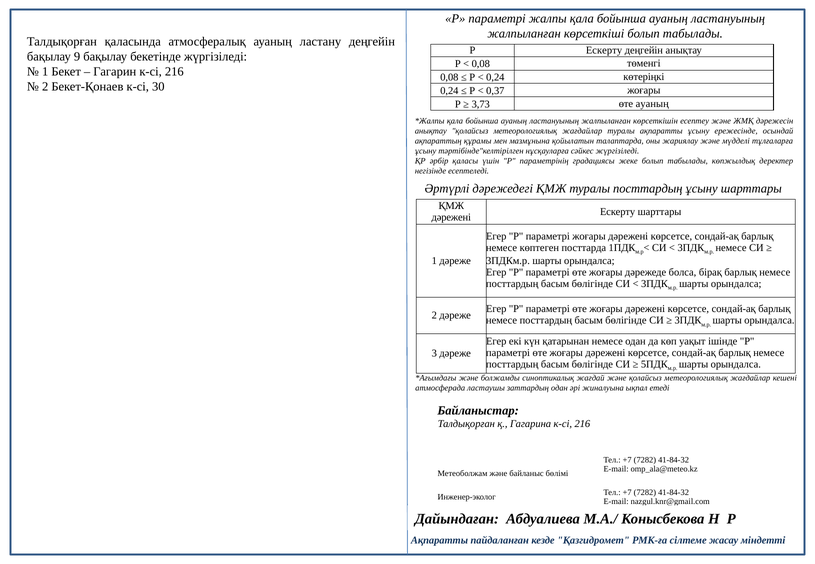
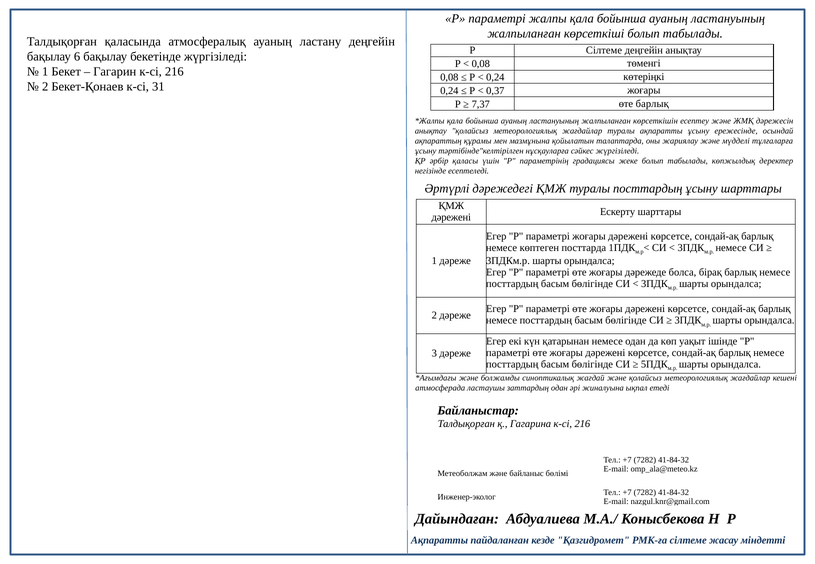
Р Ескерту: Ескерту -> Сілтеме
9: 9 -> 6
30: 30 -> 31
3,73: 3,73 -> 7,37
өте ауаның: ауаның -> барлық
